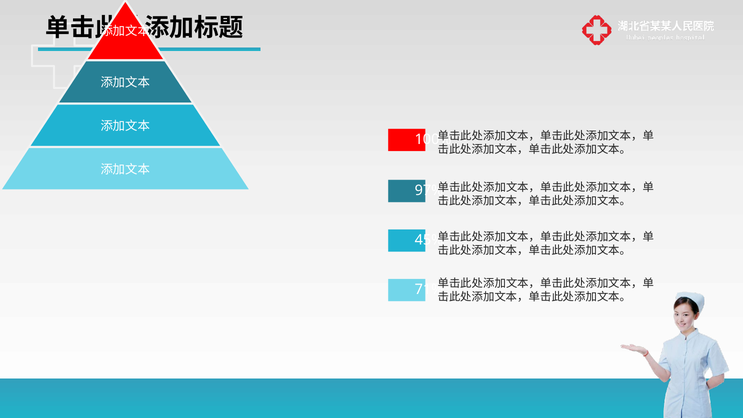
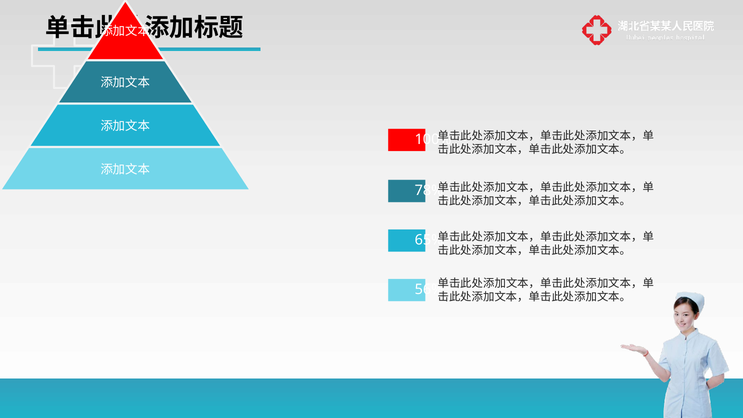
97%: 97% -> 78%
45%: 45% -> 65%
71%: 71% -> 56%
